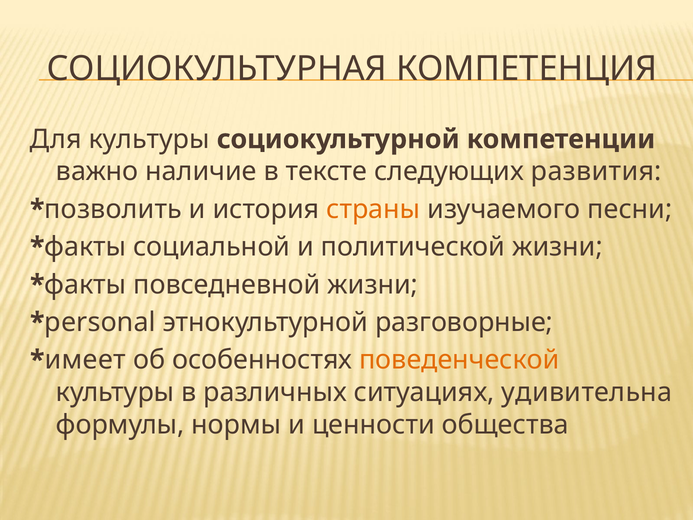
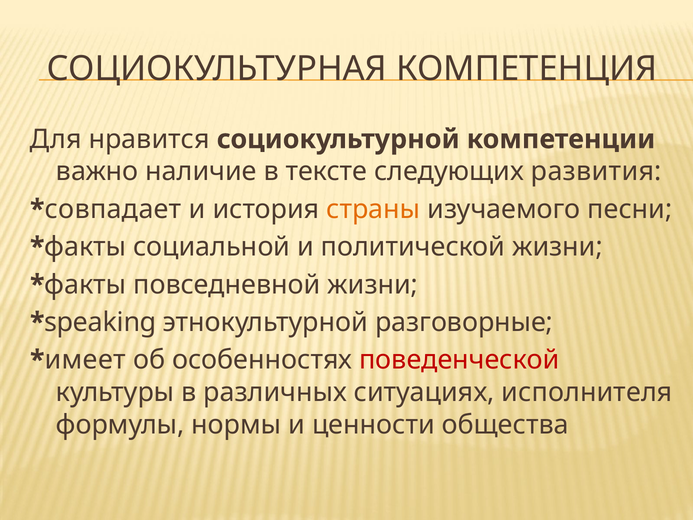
Для культуры: культуры -> нравится
позволить: позволить -> совпадает
personal: personal -> speaking
поведенческой colour: orange -> red
удивительна: удивительна -> исполнителя
